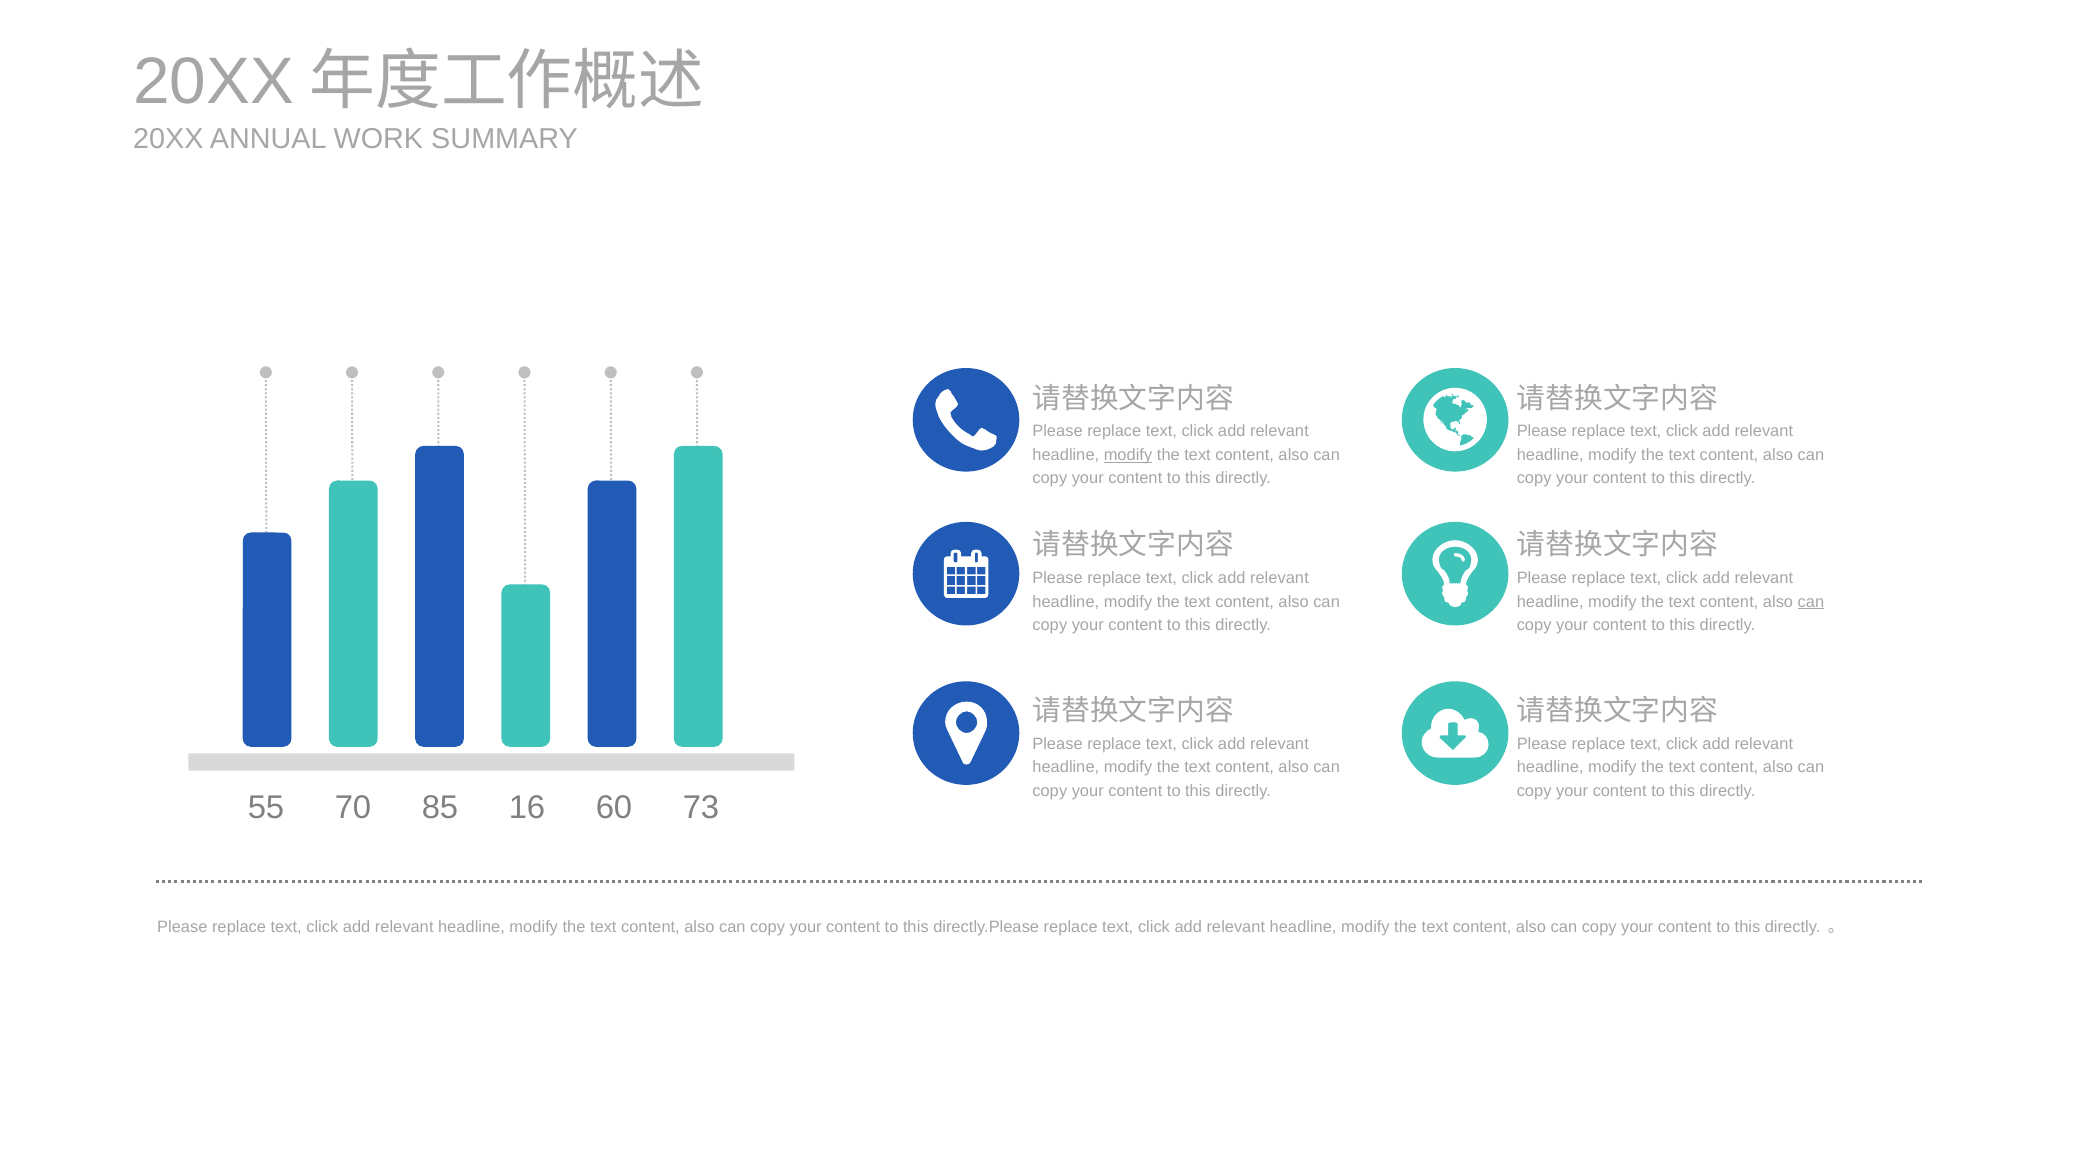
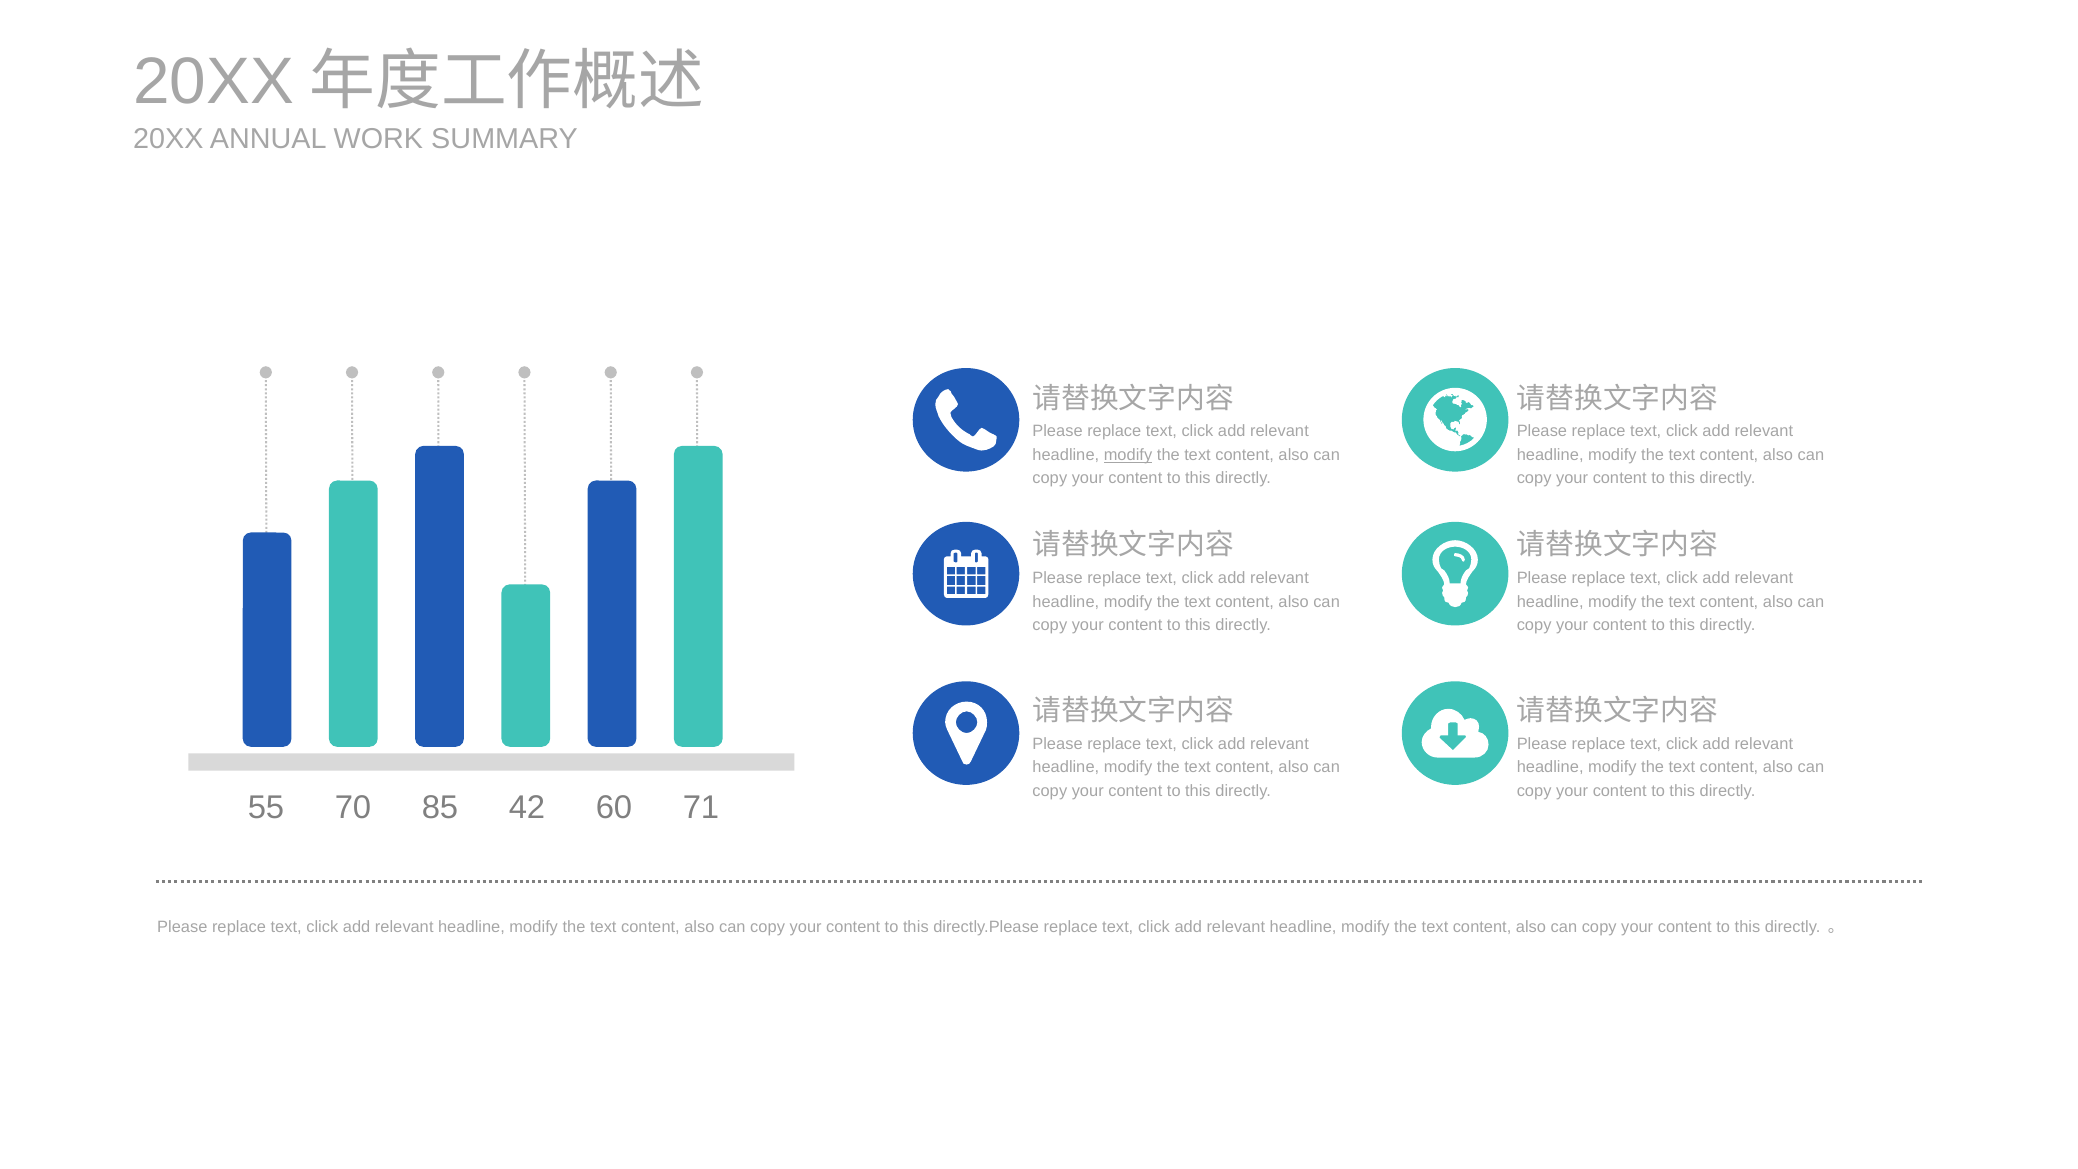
can at (1811, 602) underline: present -> none
16: 16 -> 42
73: 73 -> 71
